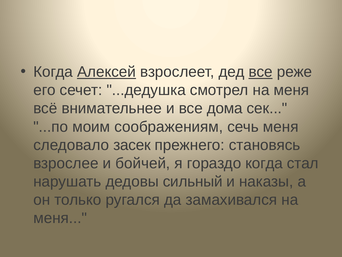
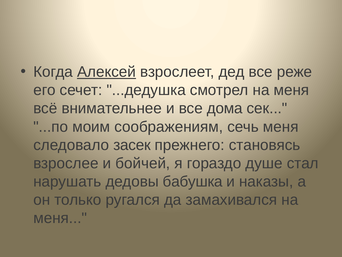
все at (261, 72) underline: present -> none
гораздо когда: когда -> душе
сильный: сильный -> бабушка
